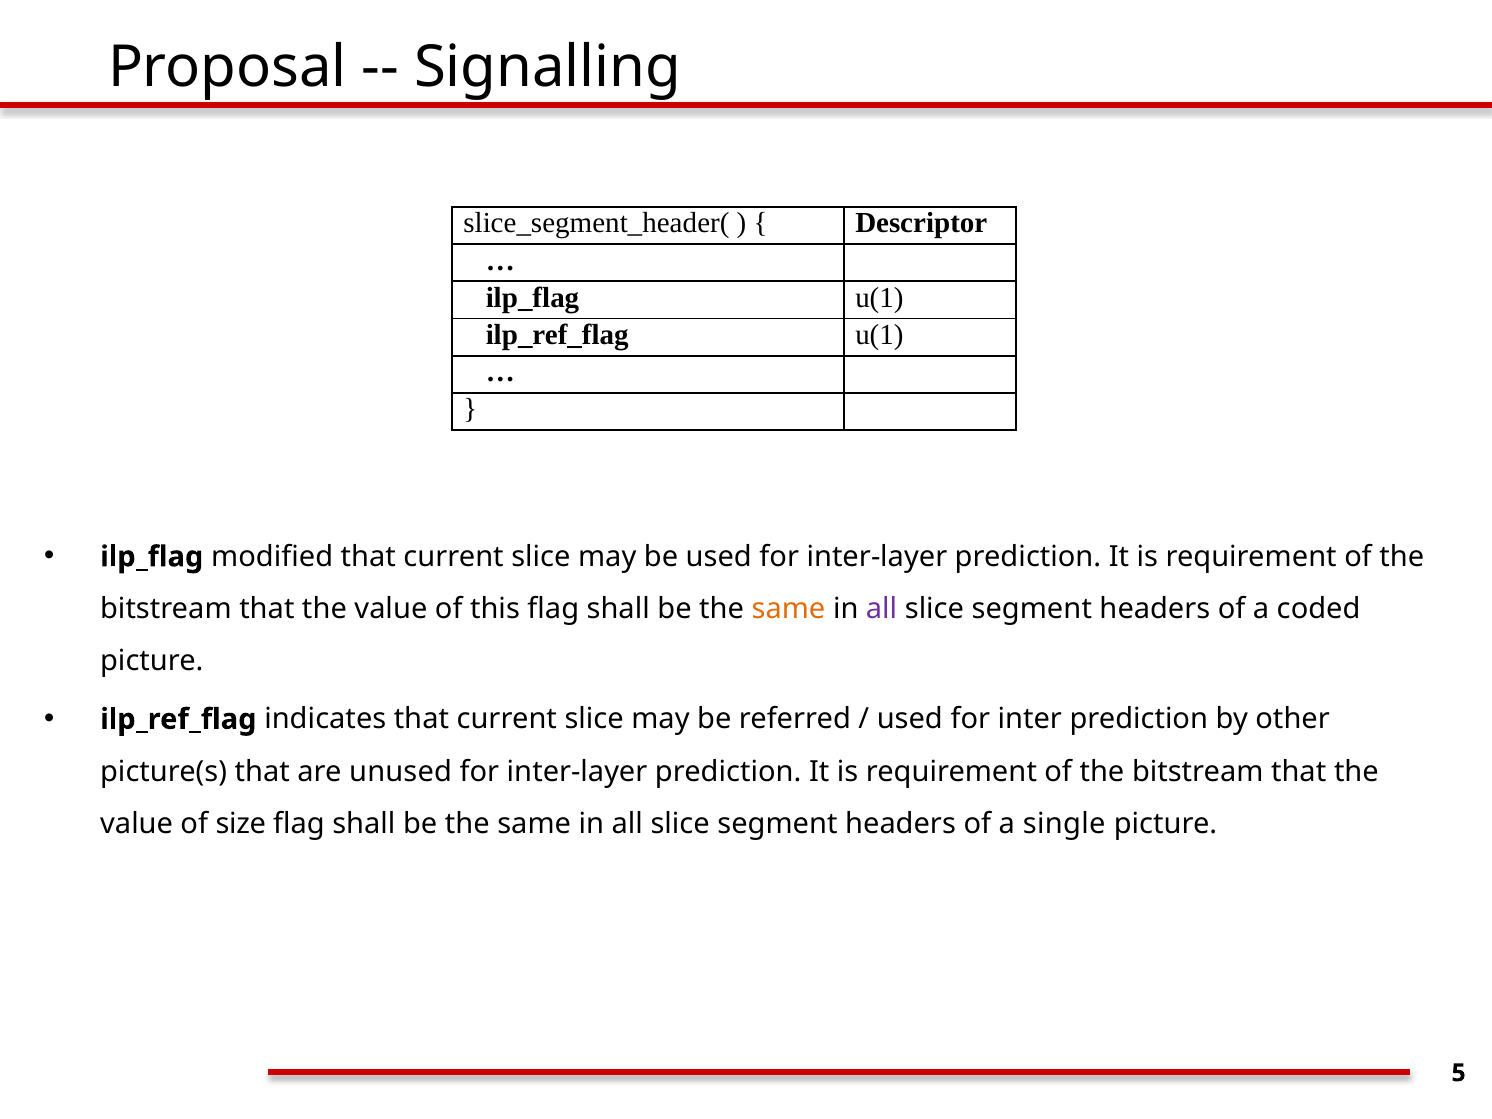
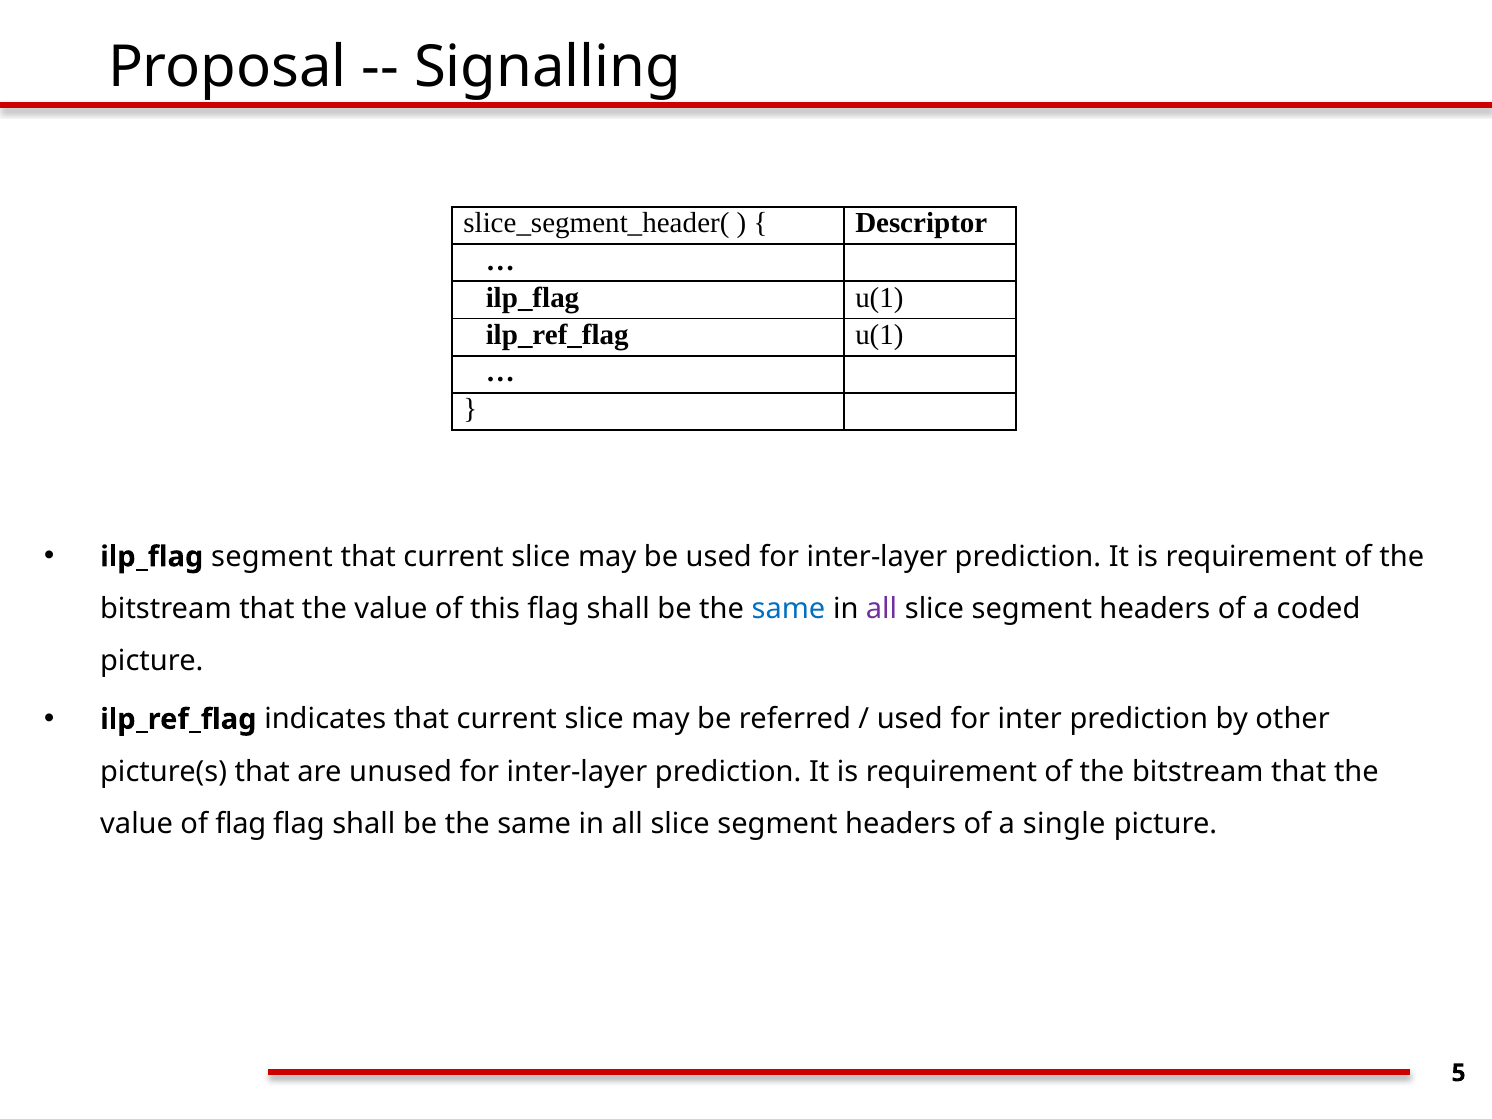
ilp_flag modified: modified -> segment
same at (788, 609) colour: orange -> blue
of size: size -> flag
